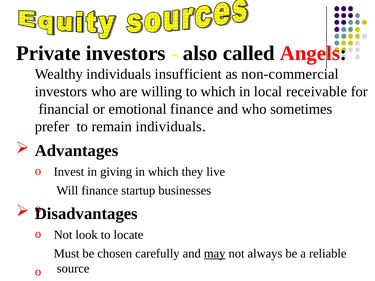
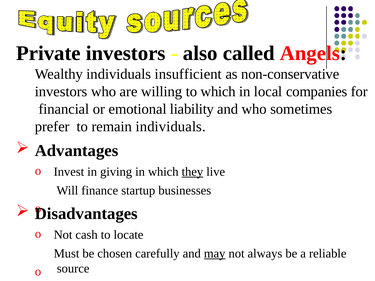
non-commercial: non-commercial -> non-conservative
receivable: receivable -> companies
emotional finance: finance -> liability
they underline: none -> present
look: look -> cash
